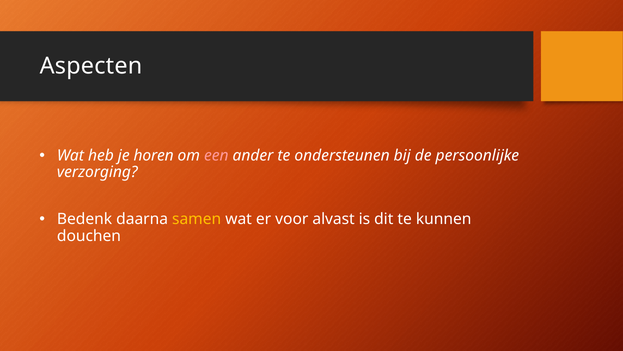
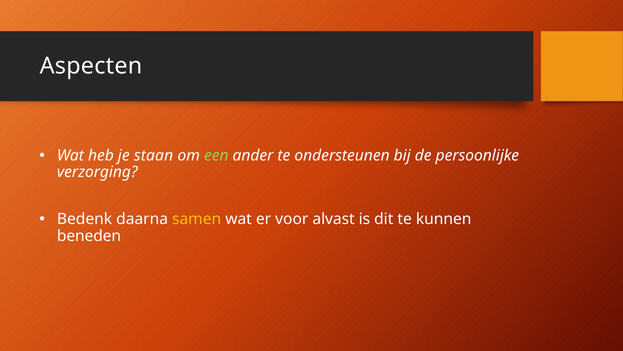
horen: horen -> staan
een colour: pink -> light green
douchen: douchen -> beneden
